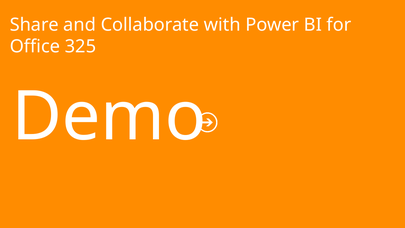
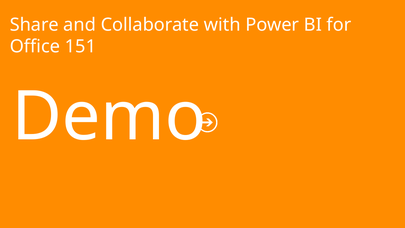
325: 325 -> 151
